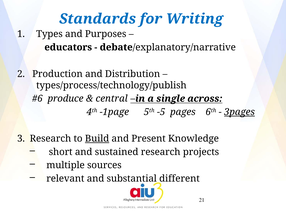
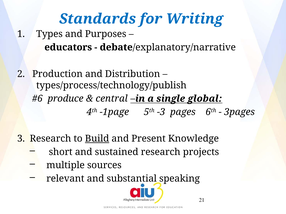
across: across -> global
-5: -5 -> -3
3pages underline: present -> none
different: different -> speaking
